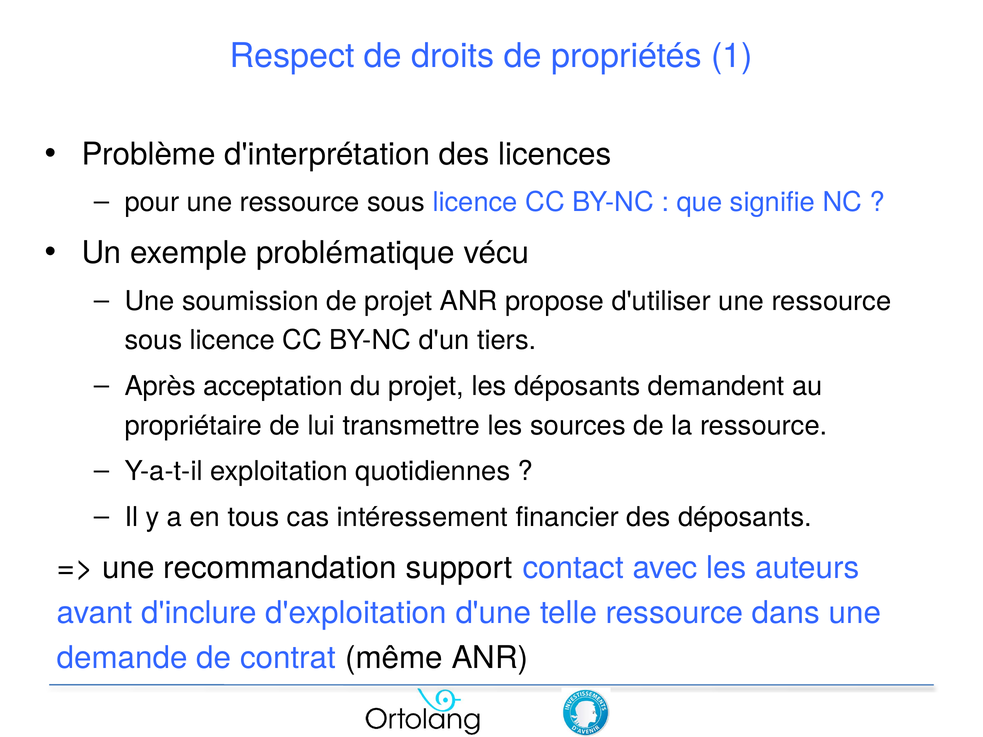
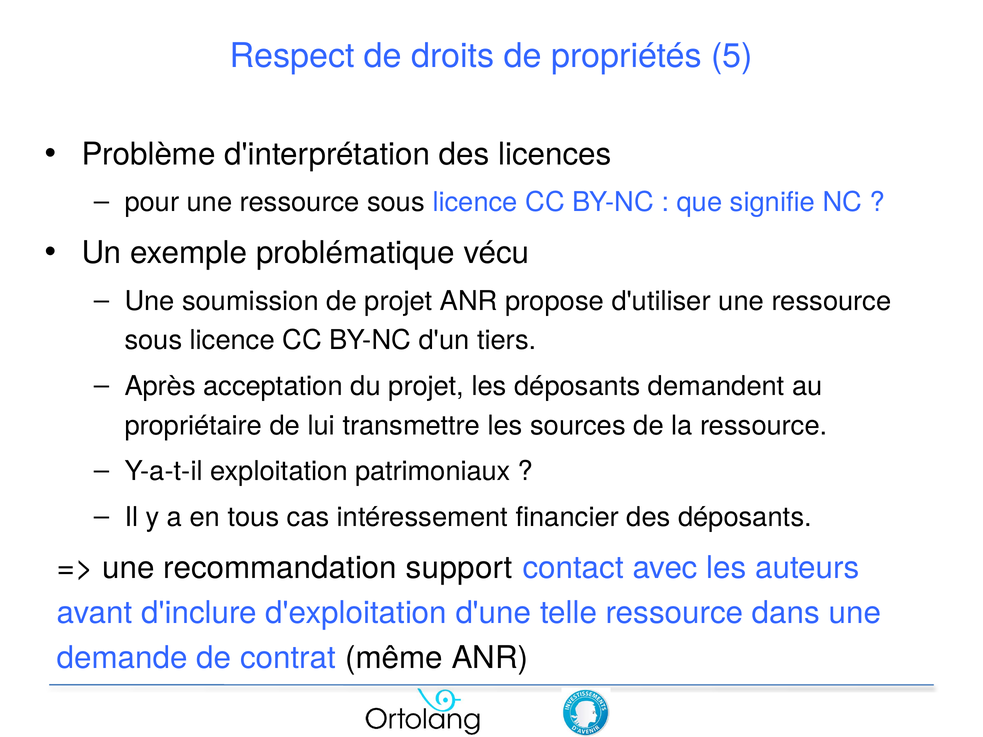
1: 1 -> 5
quotidiennes: quotidiennes -> patrimoniaux
